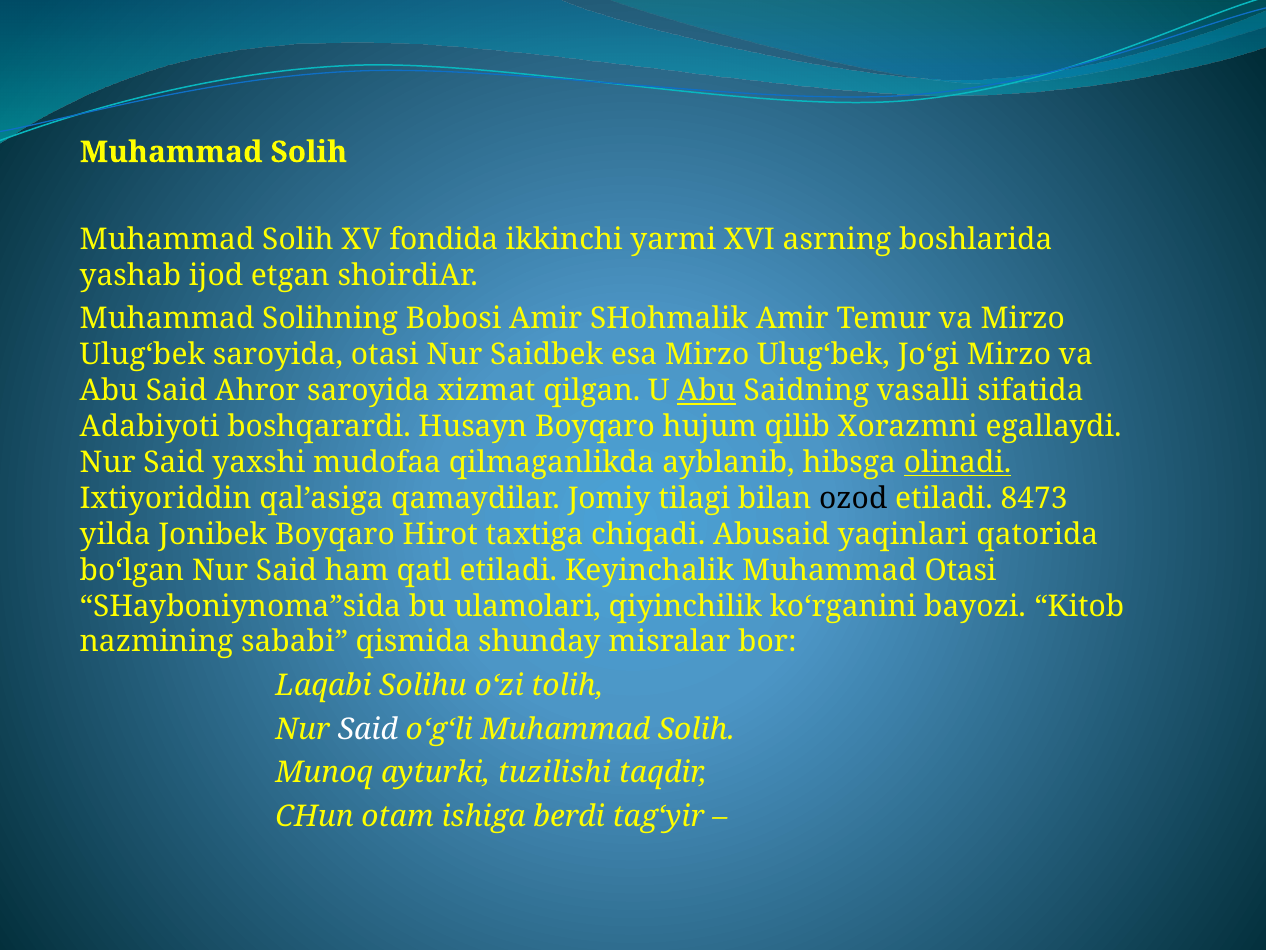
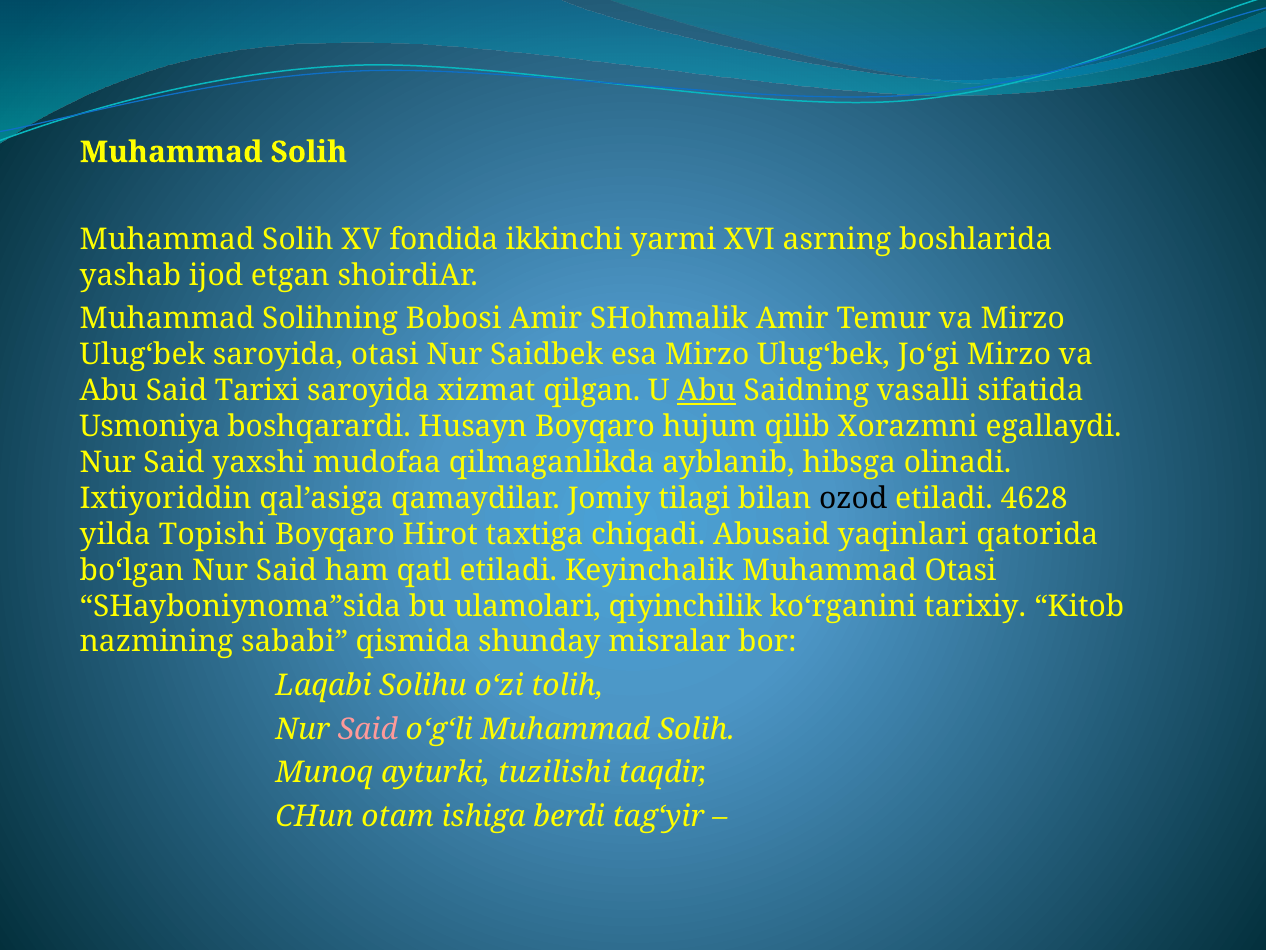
Ahror: Ahror -> Tarixi
Adabiyoti: Adabiyoti -> Usmoniya
olinadi underline: present -> none
8473: 8473 -> 4628
Jonibek: Jonibek -> Topishi
bayozi: bayozi -> tarixiy
Said at (368, 729) colour: white -> pink
